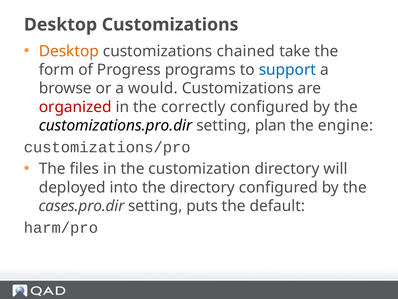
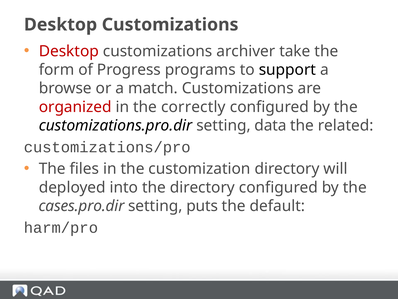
Desktop at (69, 51) colour: orange -> red
chained: chained -> archiver
support colour: blue -> black
would: would -> match
plan: plan -> data
engine: engine -> related
